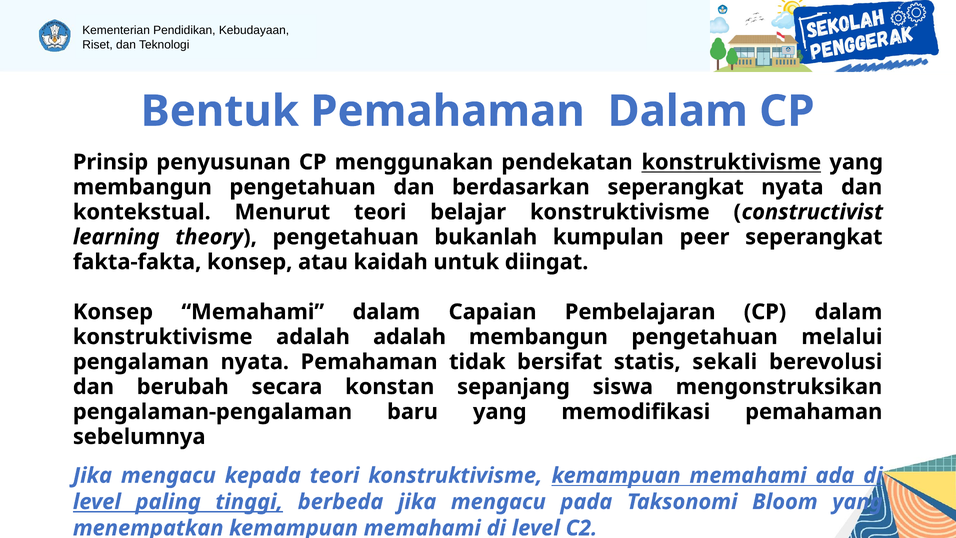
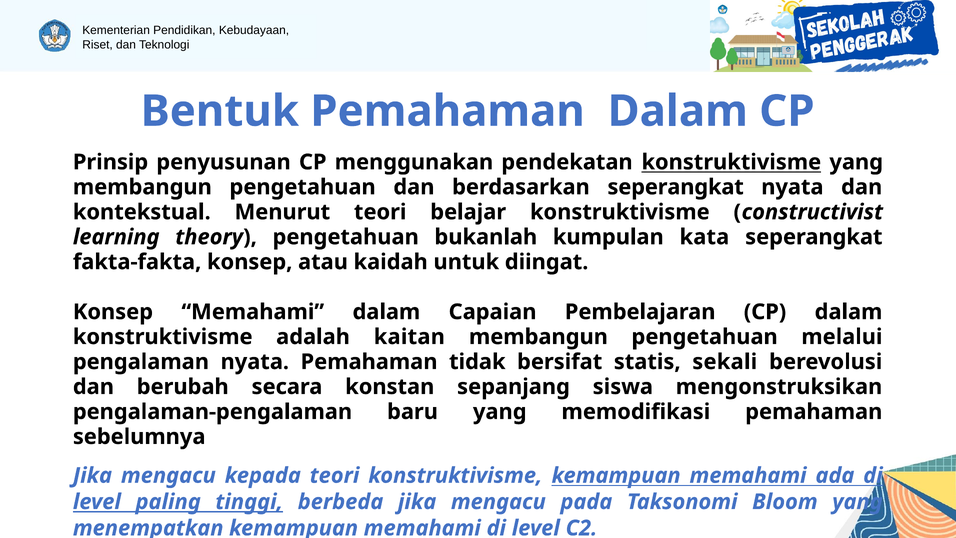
peer: peer -> kata
adalah adalah: adalah -> kaitan
